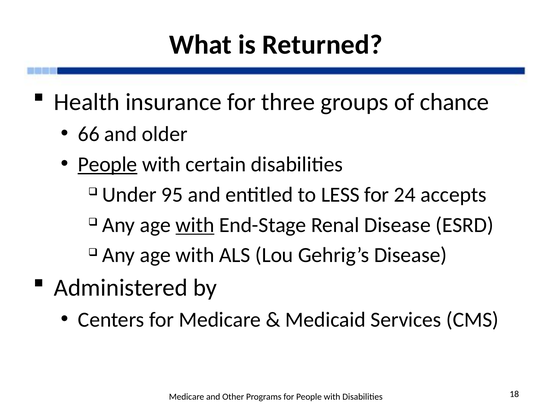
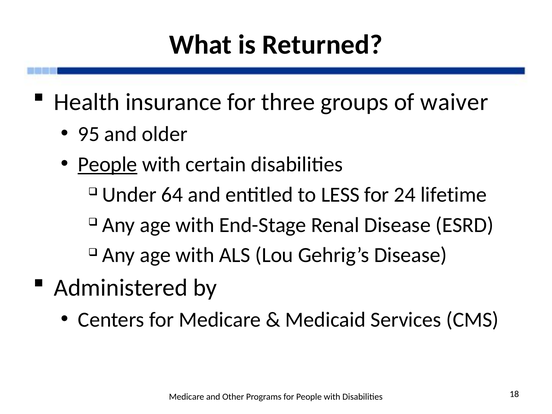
chance: chance -> waiver
66: 66 -> 95
95: 95 -> 64
accepts: accepts -> lifetime
with at (195, 225) underline: present -> none
